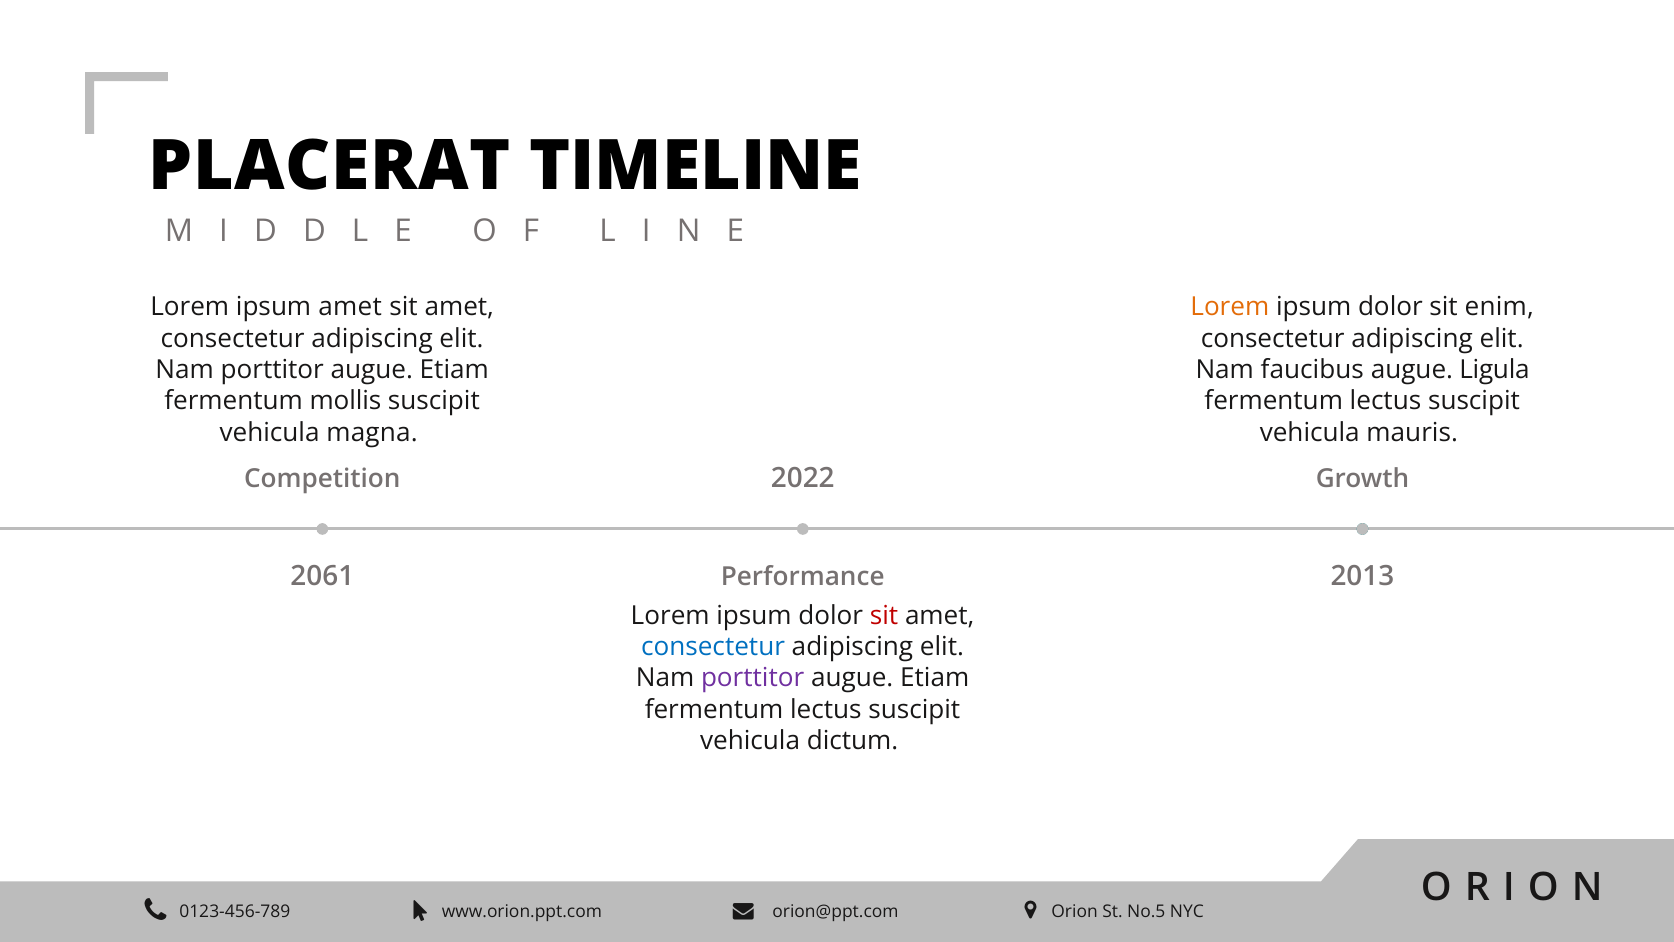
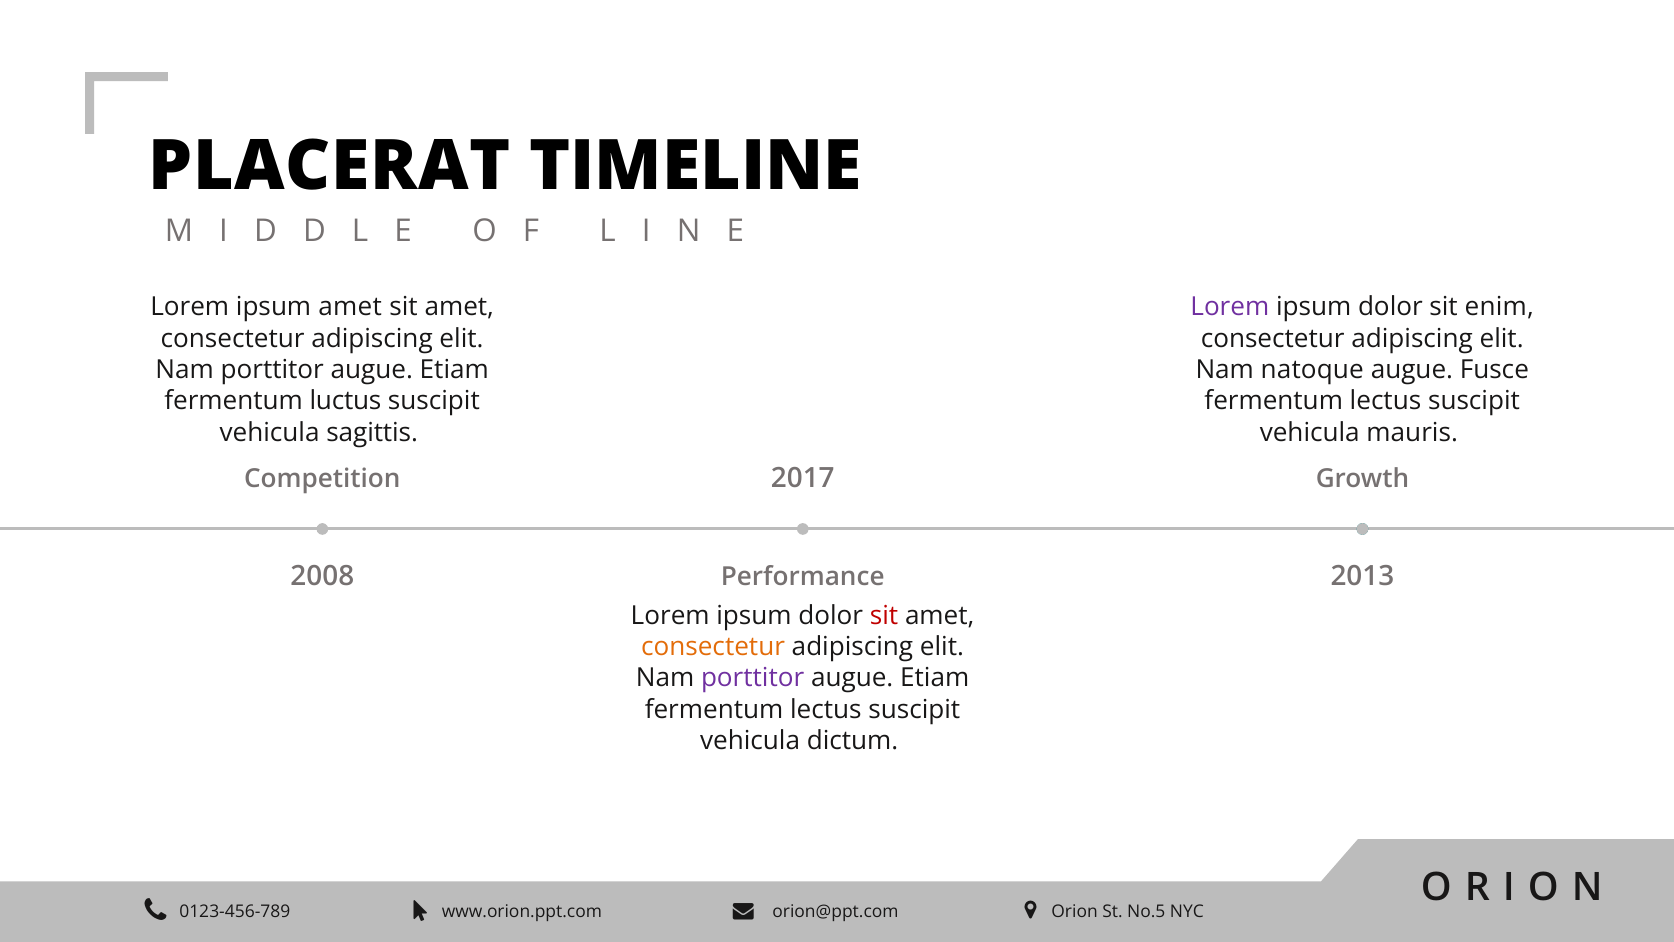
Lorem at (1230, 307) colour: orange -> purple
faucibus: faucibus -> natoque
Ligula: Ligula -> Fusce
mollis: mollis -> luctus
magna: magna -> sagittis
2022: 2022 -> 2017
2061: 2061 -> 2008
consectetur at (713, 647) colour: blue -> orange
